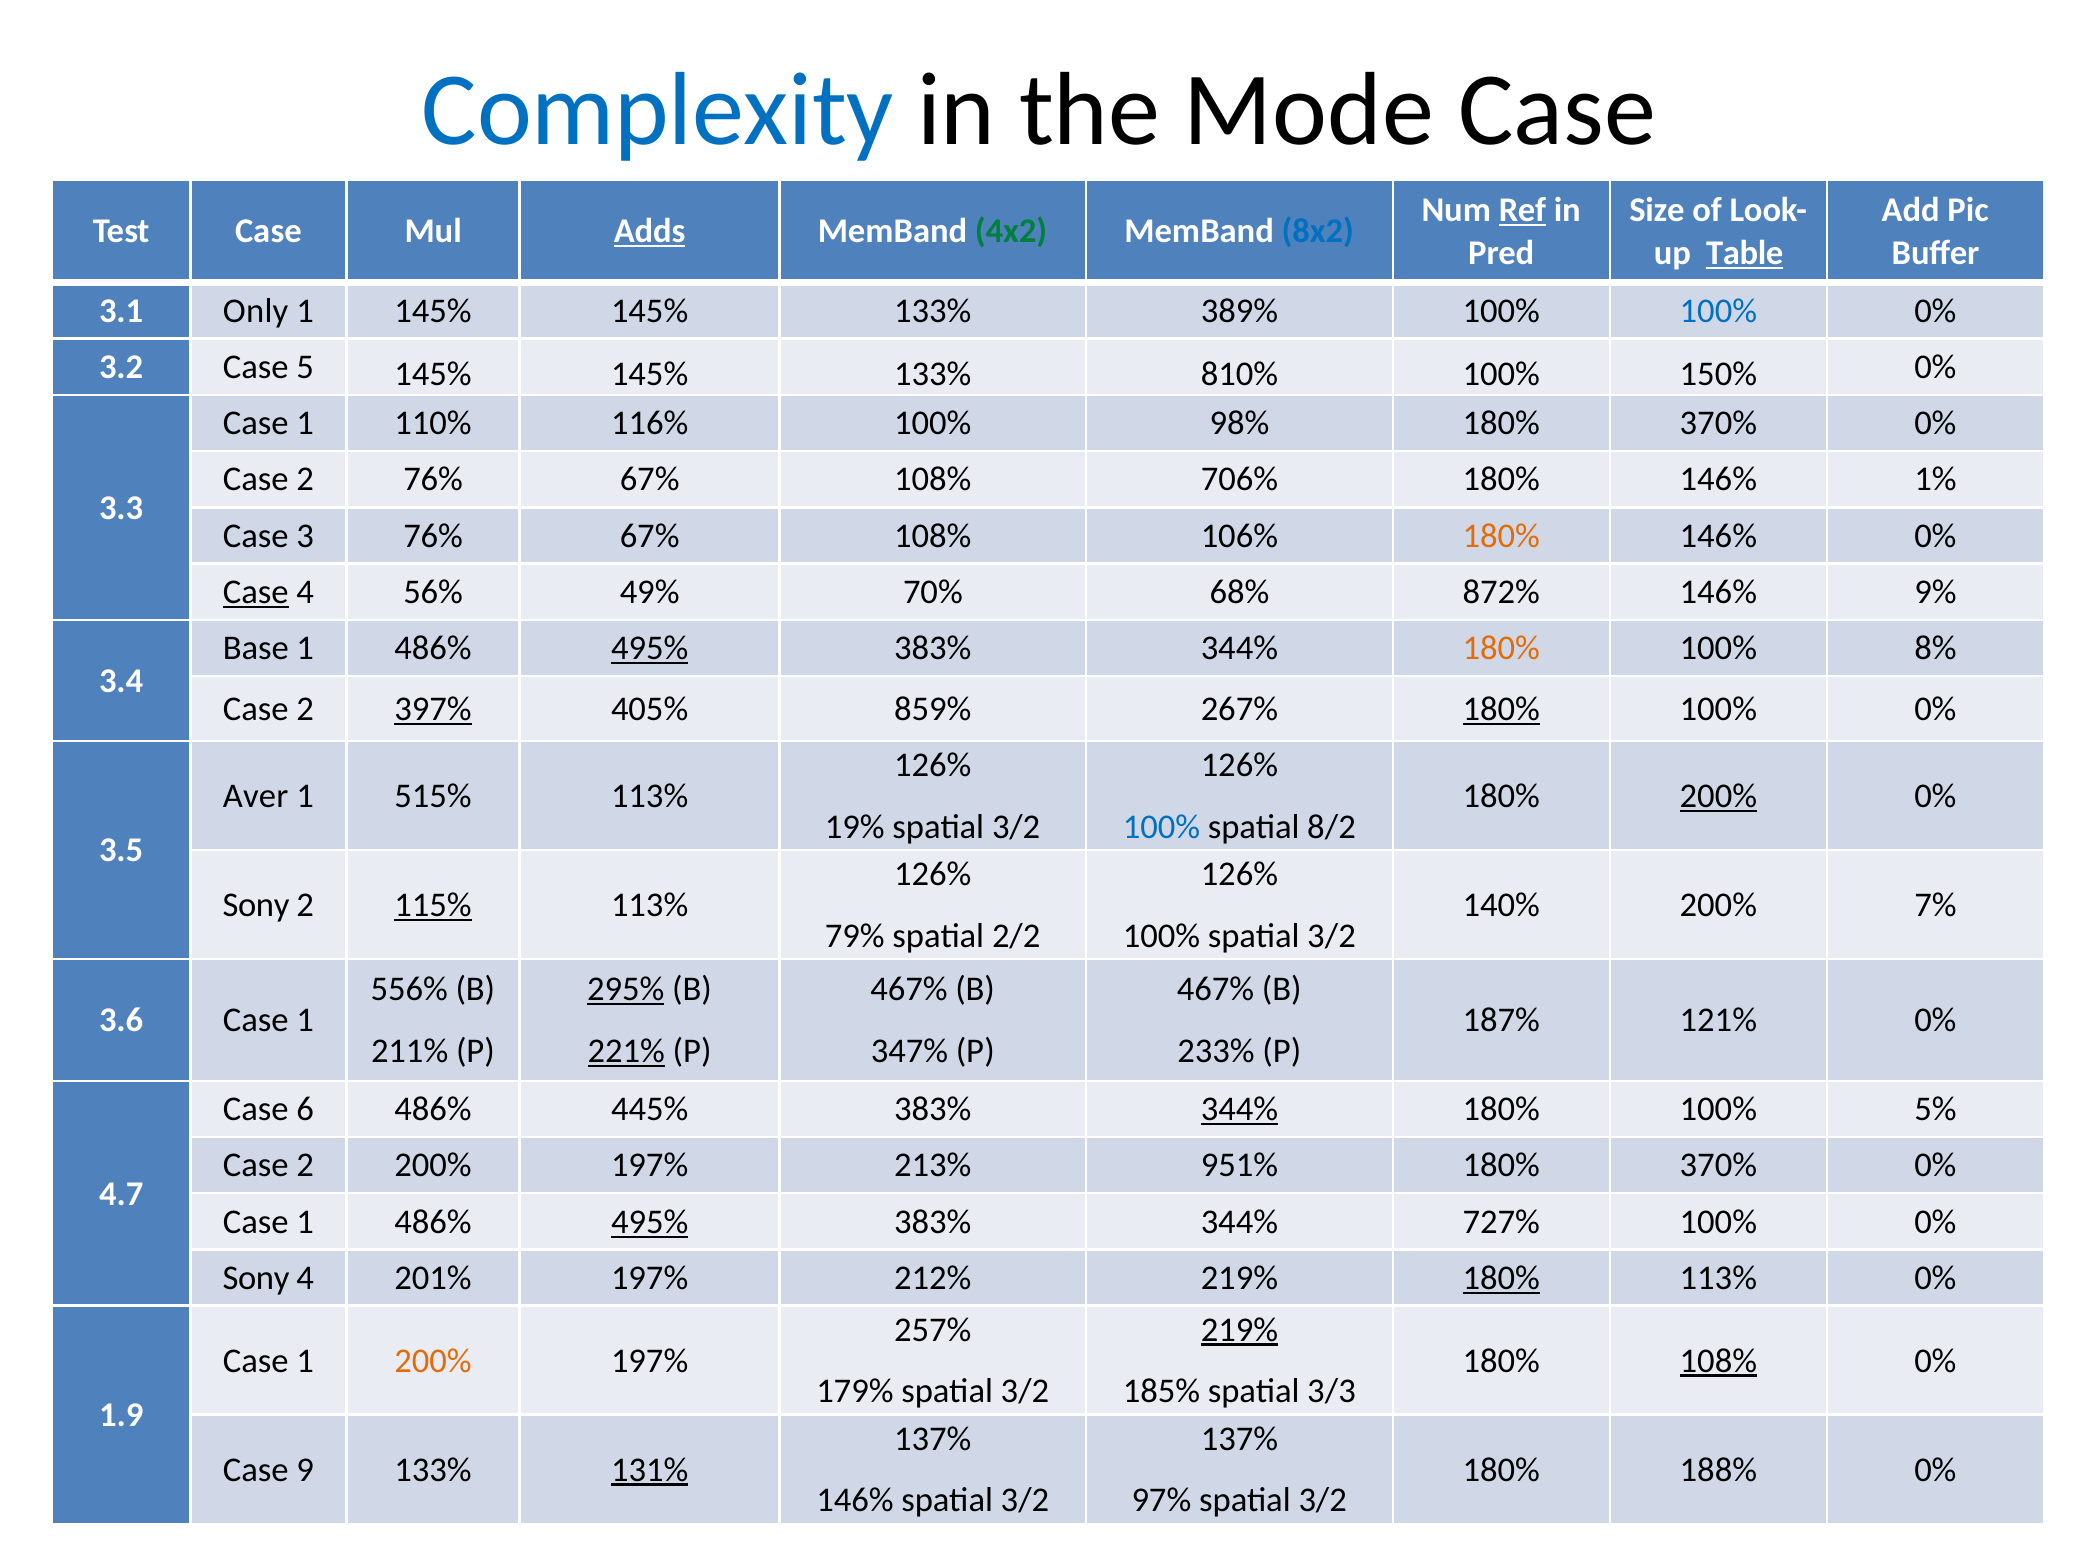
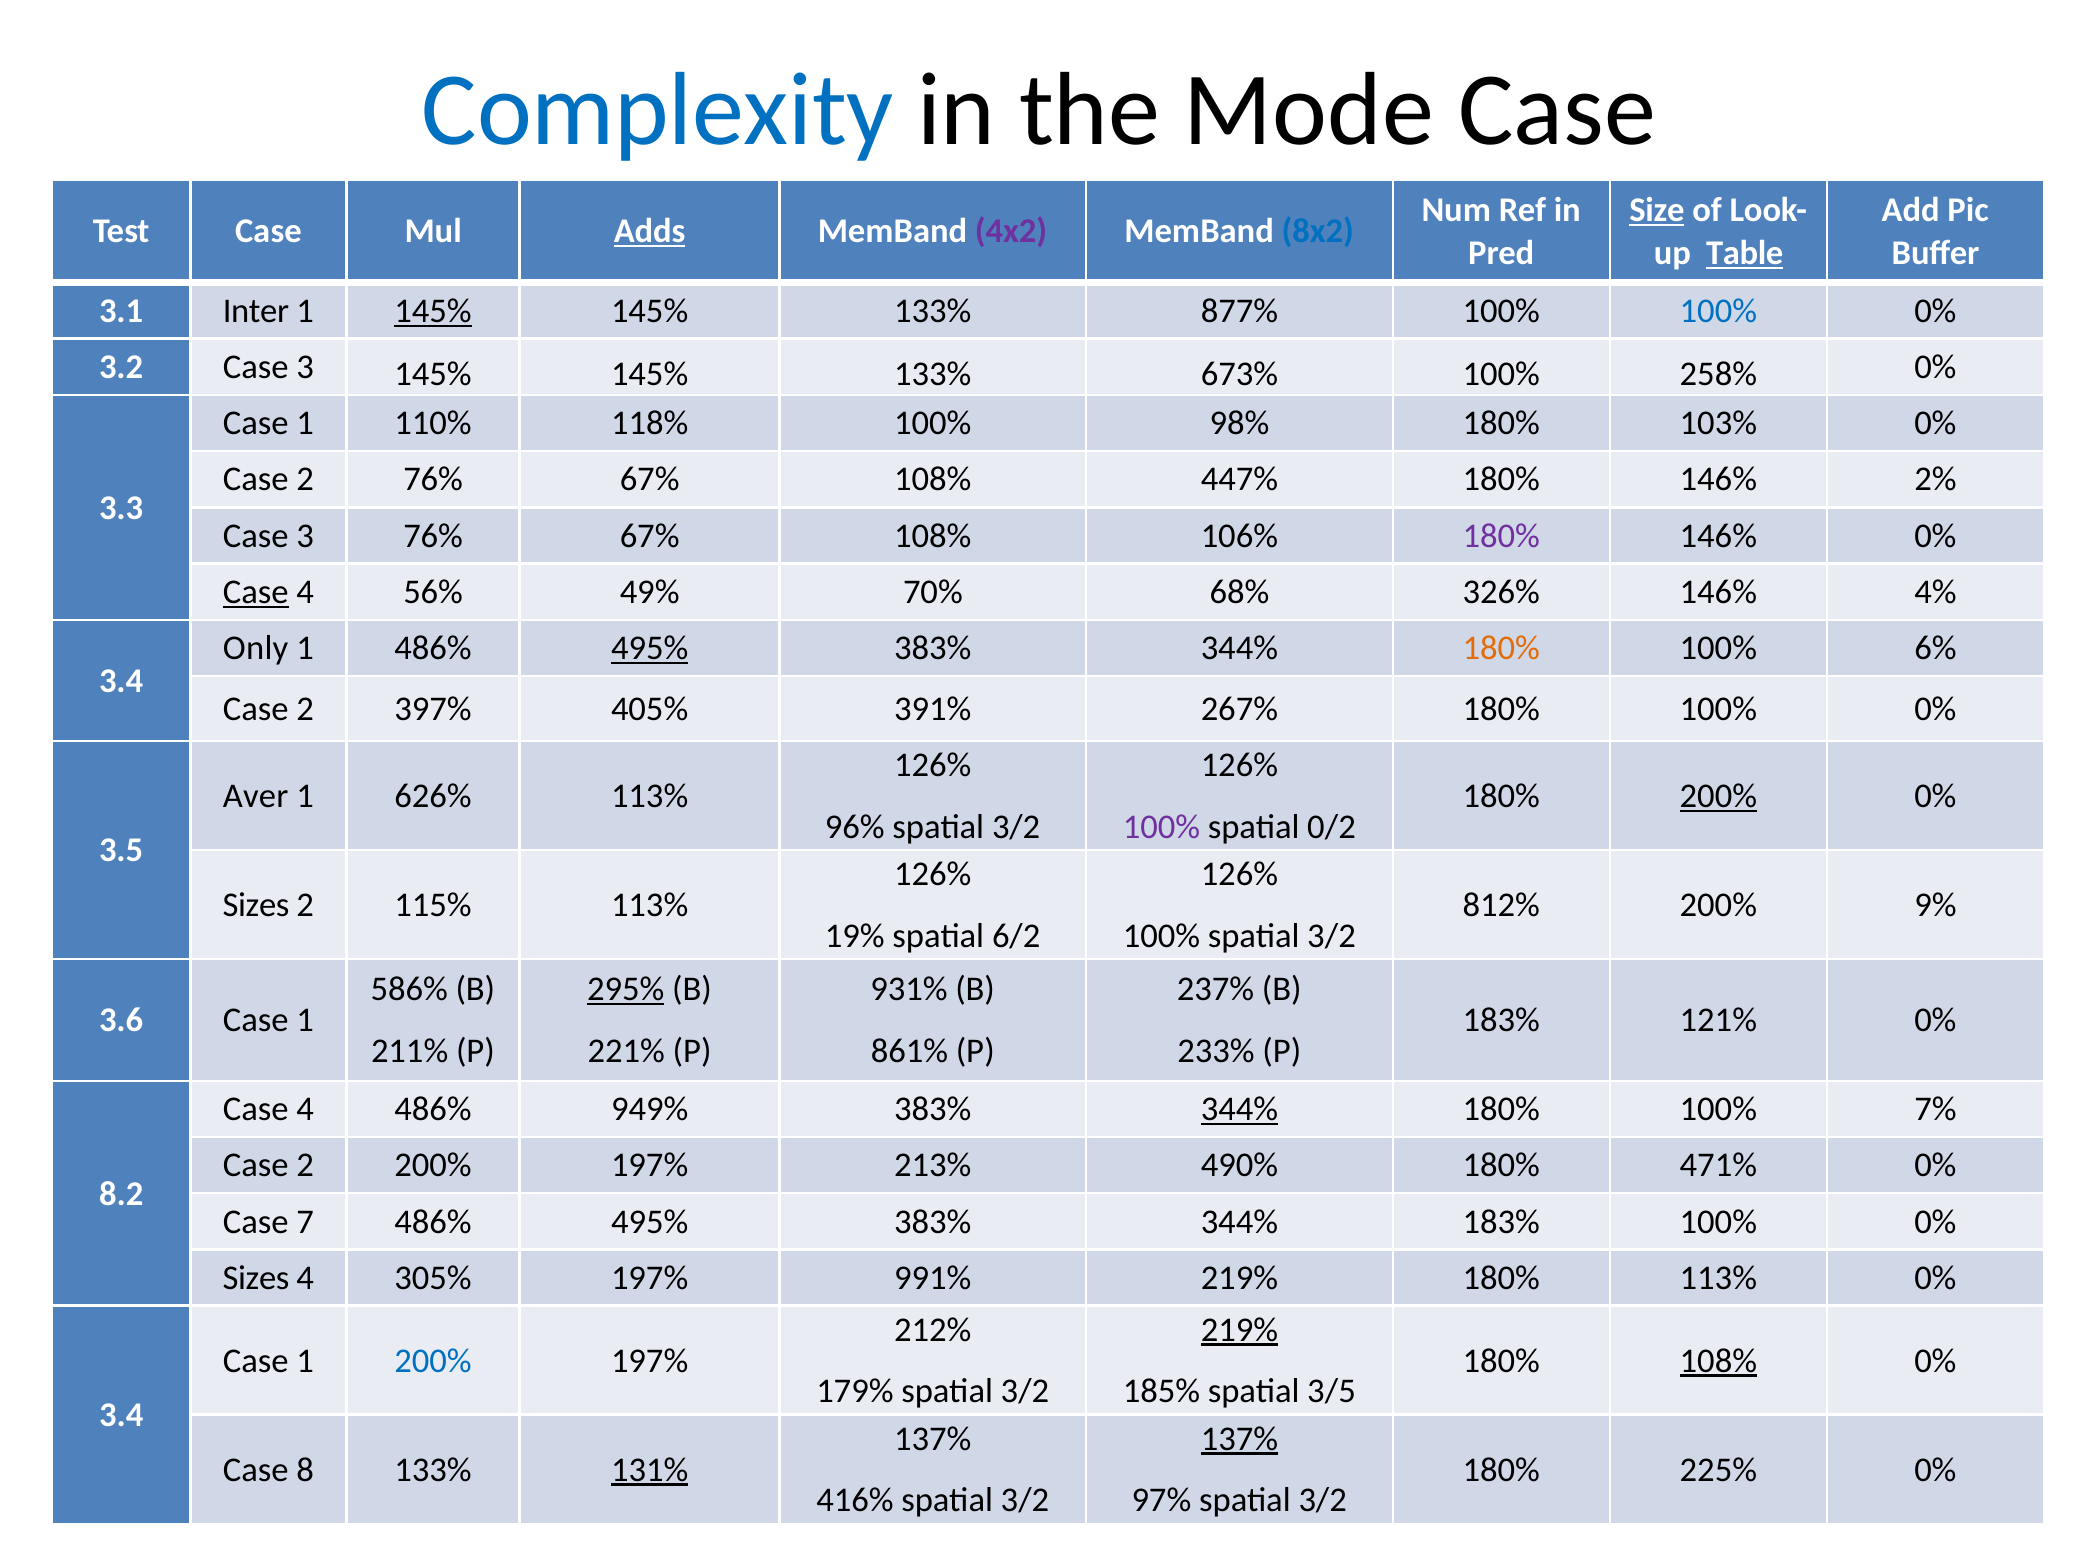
Ref underline: present -> none
Size underline: none -> present
4x2 colour: green -> purple
Only: Only -> Inter
145% at (433, 311) underline: none -> present
389%: 389% -> 877%
3.2 Case 5: 5 -> 3
810%: 810% -> 673%
150%: 150% -> 258%
116%: 116% -> 118%
98% 180% 370%: 370% -> 103%
706%: 706% -> 447%
1%: 1% -> 2%
180% at (1501, 536) colour: orange -> purple
872%: 872% -> 326%
9%: 9% -> 4%
Base: Base -> Only
8%: 8% -> 6%
397% underline: present -> none
859%: 859% -> 391%
180% at (1501, 709) underline: present -> none
515%: 515% -> 626%
19%: 19% -> 96%
100% at (1162, 827) colour: blue -> purple
8/2: 8/2 -> 0/2
Sony at (256, 905): Sony -> Sizes
115% underline: present -> none
140%: 140% -> 812%
7%: 7% -> 9%
79%: 79% -> 19%
2/2: 2/2 -> 6/2
556%: 556% -> 586%
467% at (909, 989): 467% -> 931%
467% at (1216, 989): 467% -> 237%
187% at (1501, 1020): 187% -> 183%
221% underline: present -> none
347%: 347% -> 861%
6 at (305, 1109): 6 -> 4
445%: 445% -> 949%
5%: 5% -> 7%
951%: 951% -> 490%
370% at (1718, 1166): 370% -> 471%
4.7: 4.7 -> 8.2
1 at (305, 1222): 1 -> 7
495% at (650, 1222) underline: present -> none
344% 727%: 727% -> 183%
Sony at (256, 1278): Sony -> Sizes
201%: 201% -> 305%
212%: 212% -> 991%
180% at (1501, 1278) underline: present -> none
257%: 257% -> 212%
200% at (433, 1361) colour: orange -> blue
3/3: 3/3 -> 3/5
1.9 at (121, 1415): 1.9 -> 3.4
137% at (1239, 1439) underline: none -> present
9: 9 -> 8
188%: 188% -> 225%
146% at (855, 1501): 146% -> 416%
